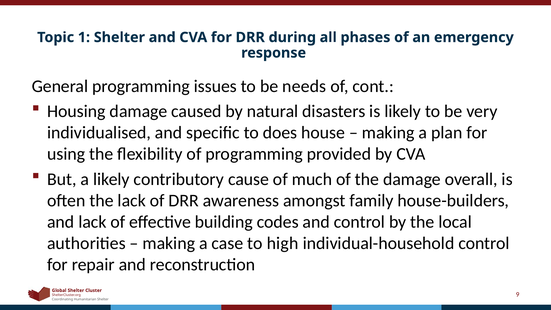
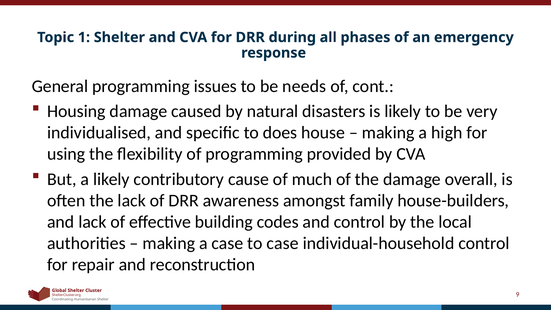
plan: plan -> high
to high: high -> case
